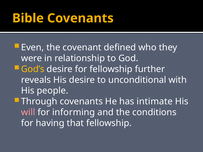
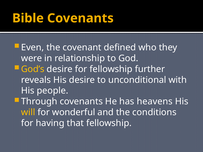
intimate: intimate -> heavens
will colour: pink -> yellow
informing: informing -> wonderful
